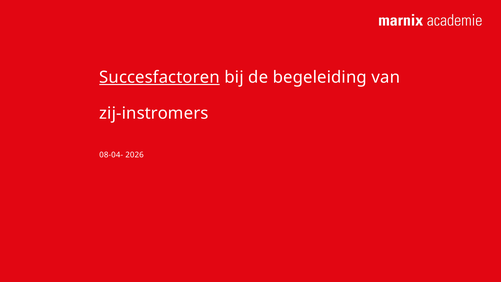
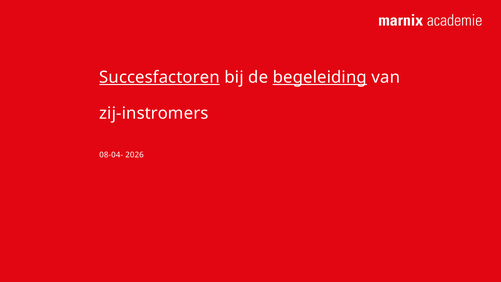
begeleiding underline: none -> present
